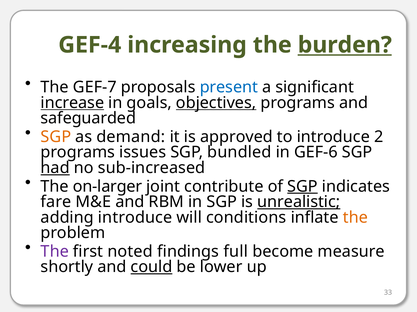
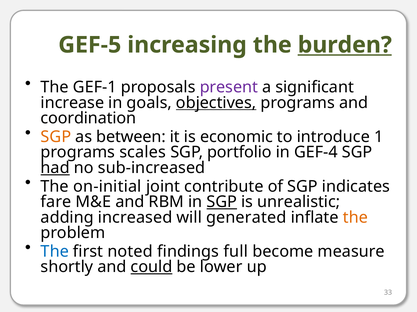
GEF-4: GEF-4 -> GEF-5
GEF-7: GEF-7 -> GEF-1
present colour: blue -> purple
increase underline: present -> none
safeguarded: safeguarded -> coordination
demand: demand -> between
approved: approved -> economic
2: 2 -> 1
issues: issues -> scales
bundled: bundled -> portfolio
GEF-6: GEF-6 -> GEF-4
on-larger: on-larger -> on-initial
SGP at (303, 187) underline: present -> none
SGP at (222, 202) underline: none -> present
unrealistic underline: present -> none
adding introduce: introduce -> increased
conditions: conditions -> generated
The at (55, 252) colour: purple -> blue
